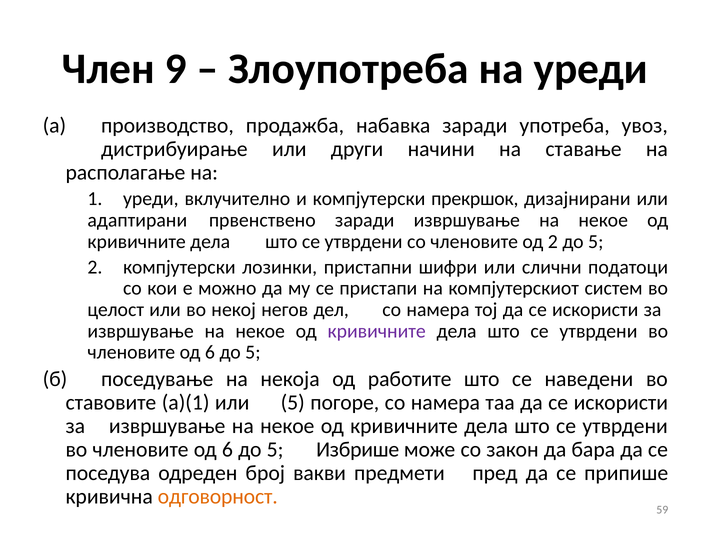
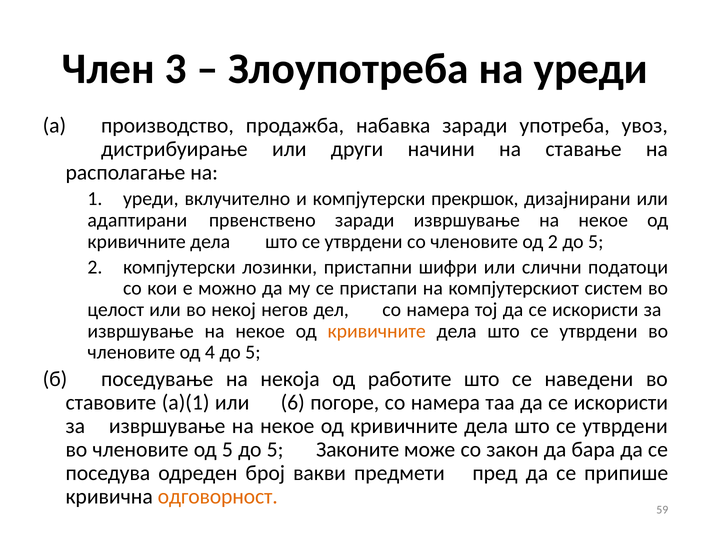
9: 9 -> 3
кривичните at (377, 331) colour: purple -> orange
6 at (210, 352): 6 -> 4
или 5: 5 -> 6
6 at (227, 449): 6 -> 5
Избрише: Избрише -> Законите
